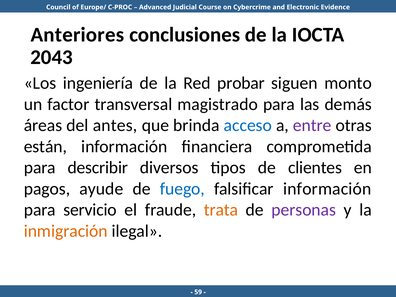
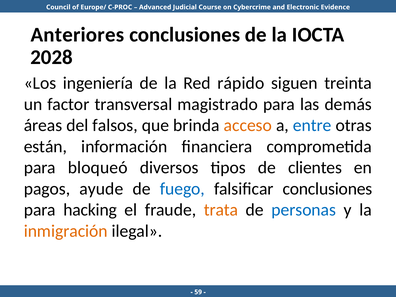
2043: 2043 -> 2028
probar: probar -> rápido
monto: monto -> treinta
antes: antes -> falsos
acceso colour: blue -> orange
entre colour: purple -> blue
describir: describir -> bloqueó
falsificar información: información -> conclusiones
servicio: servicio -> hacking
personas colour: purple -> blue
